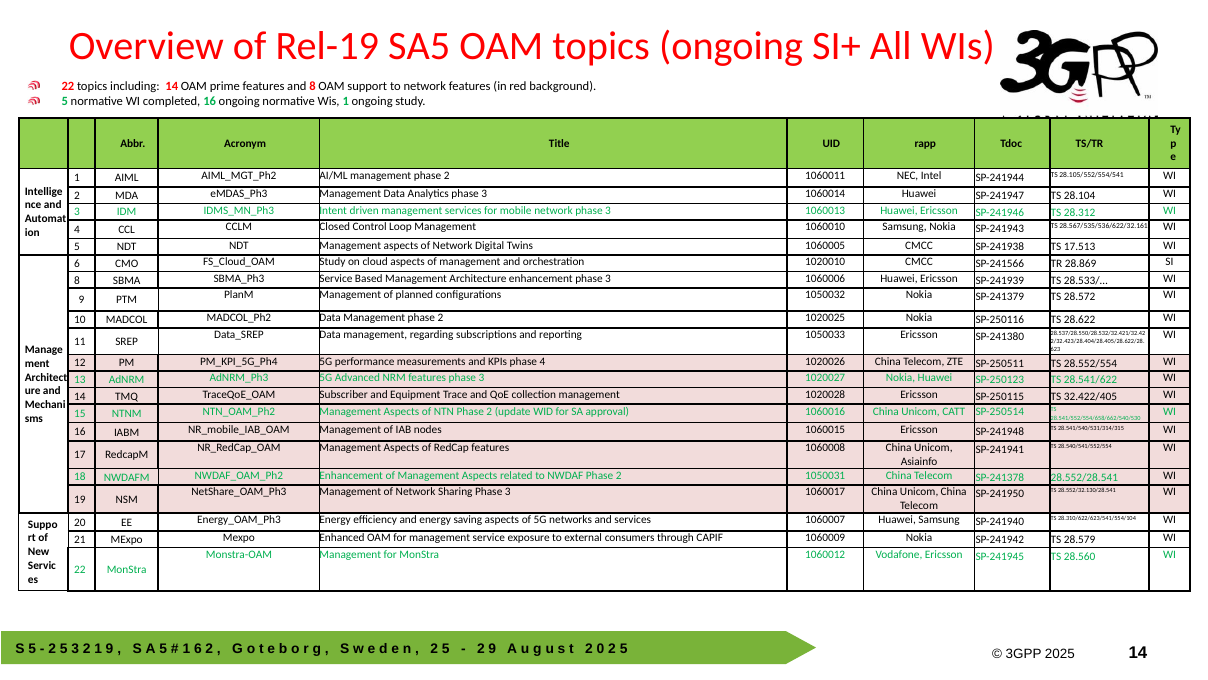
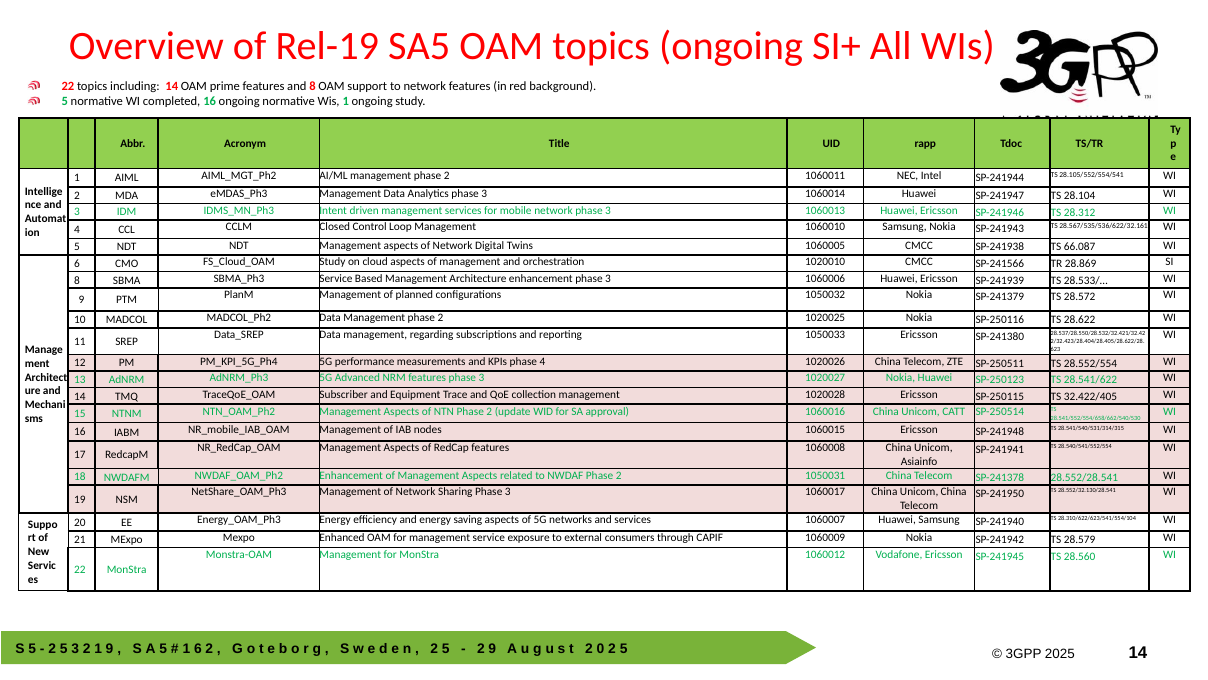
17.513: 17.513 -> 66.087
